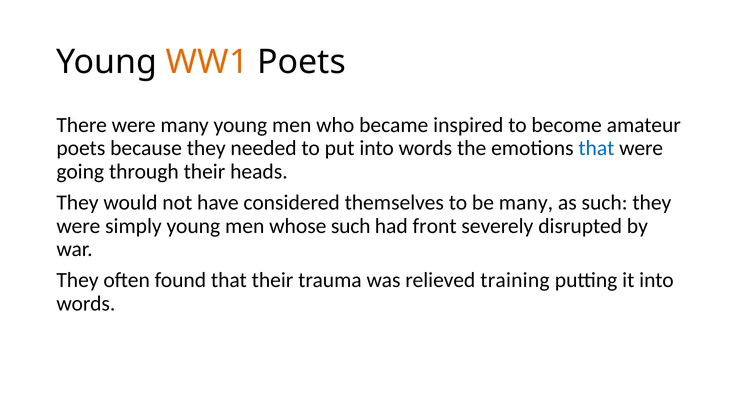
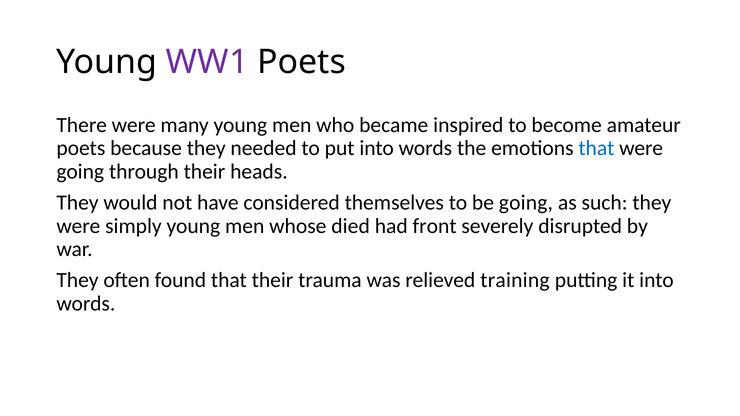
WW1 colour: orange -> purple
be many: many -> going
whose such: such -> died
